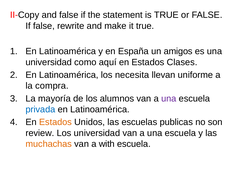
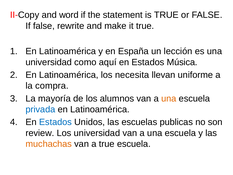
and false: false -> word
amigos: amigos -> lección
Clases: Clases -> Música
una at (169, 98) colour: purple -> orange
Estados at (55, 122) colour: orange -> blue
a with: with -> true
